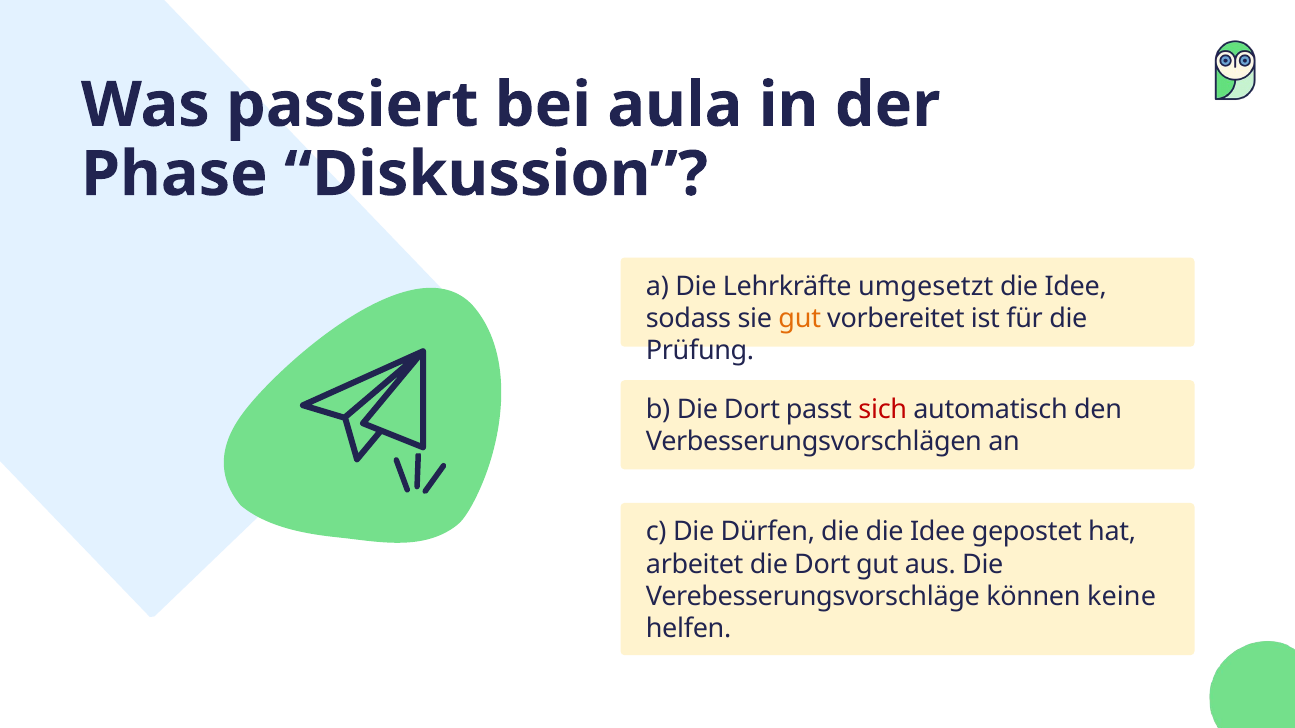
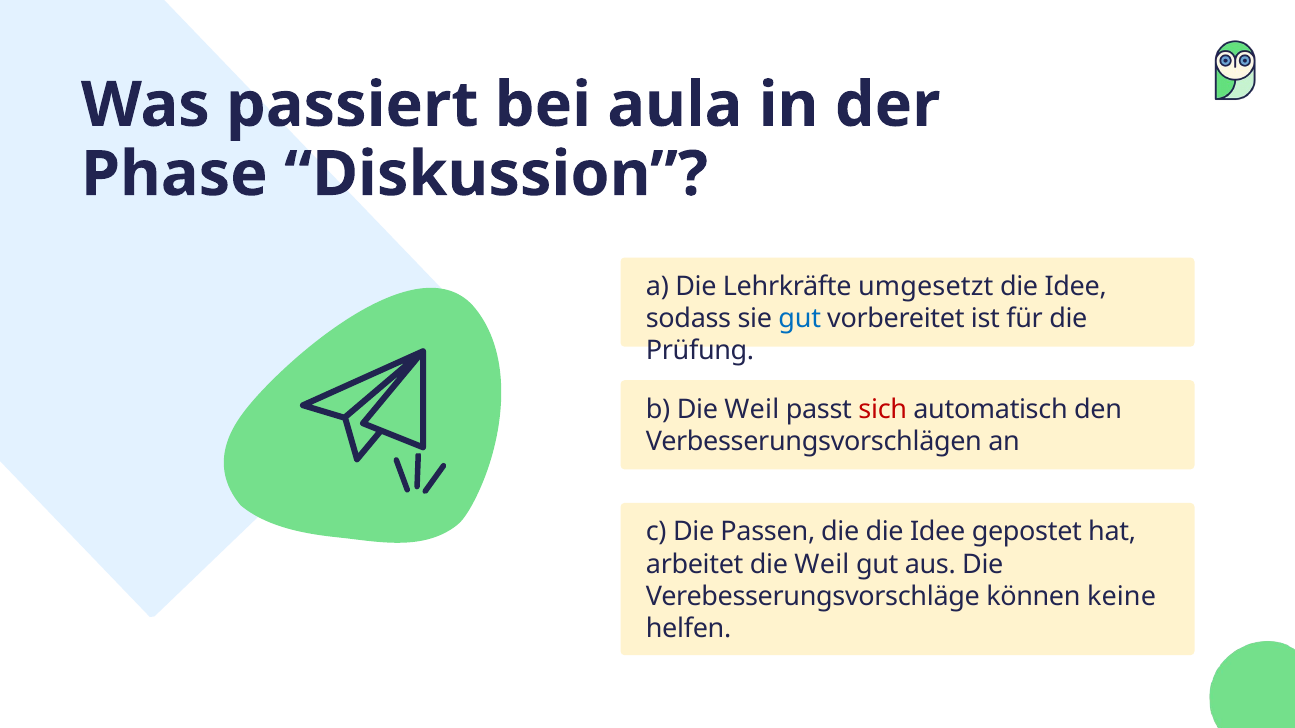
gut at (800, 319) colour: orange -> blue
b Die Dort: Dort -> Weil
Dürfen: Dürfen -> Passen
arbeitet die Dort: Dort -> Weil
